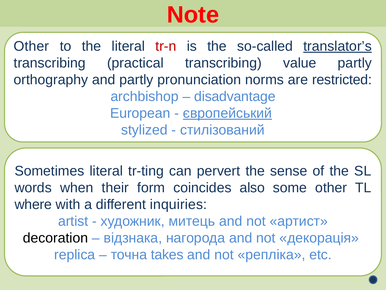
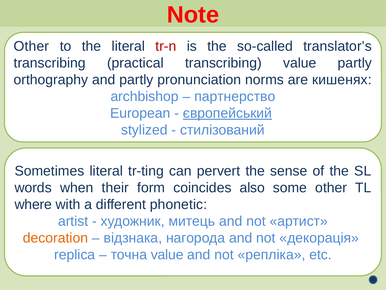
translator’s underline: present -> none
restricted: restricted -> кишенях
disadvantage: disadvantage -> партнерство
inquiries: inquiries -> phonetic
decoration colour: black -> orange
точна takes: takes -> value
